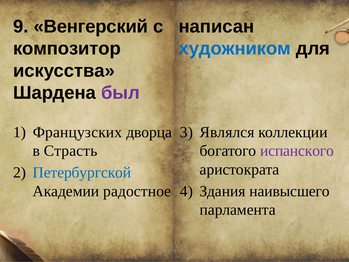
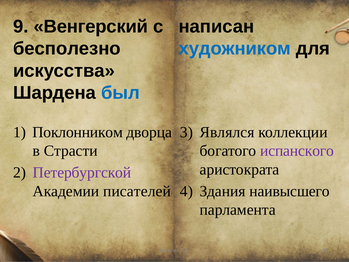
композитор: композитор -> бесполезно
был colour: purple -> blue
Французских: Французских -> Поклонником
Страсть: Страсть -> Страсти
Петербургской colour: blue -> purple
радостное: радостное -> писателей
